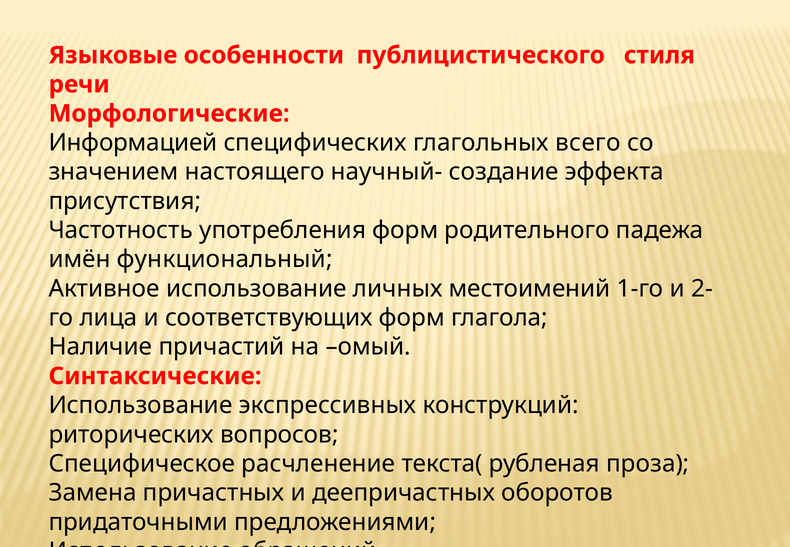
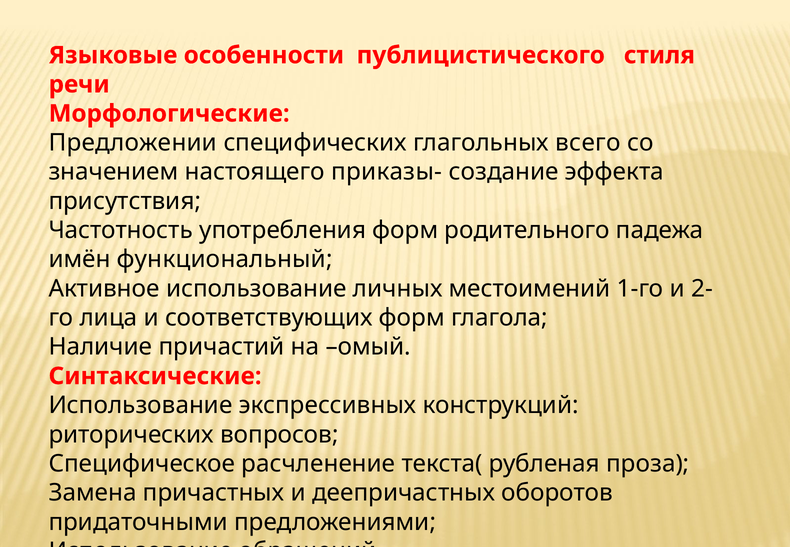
Информацией: Информацией -> Предложении
научный-: научный- -> приказы-
